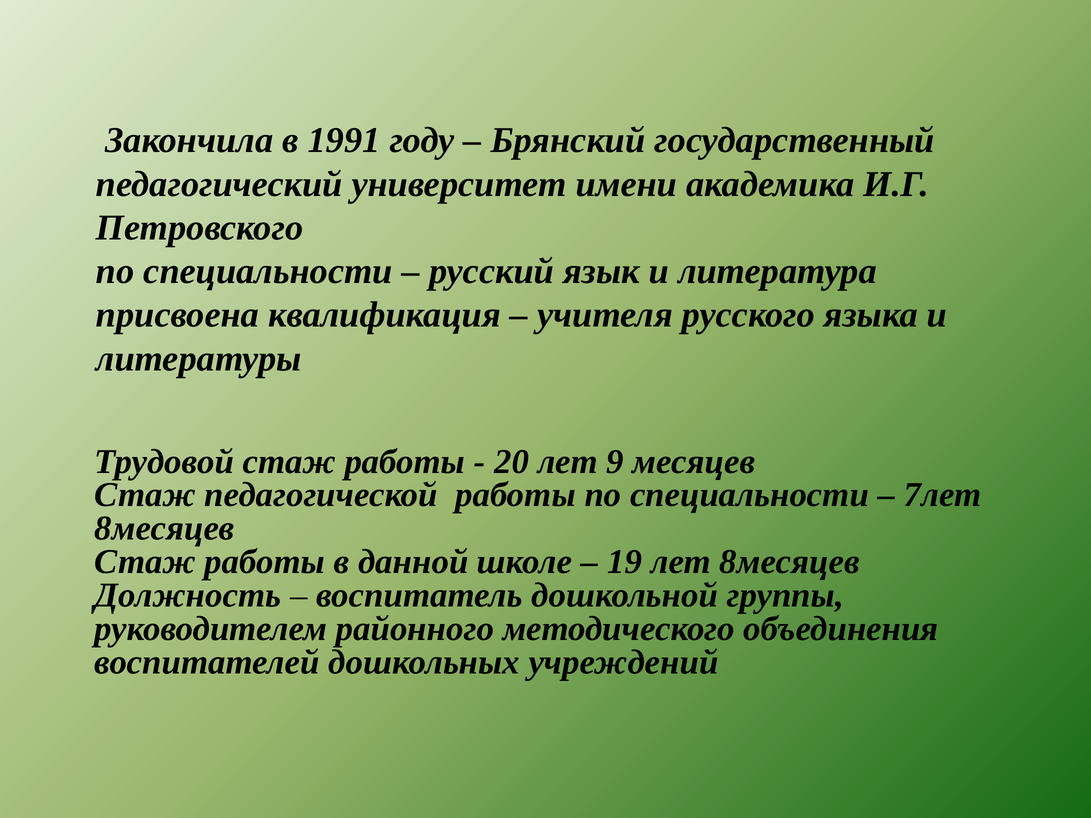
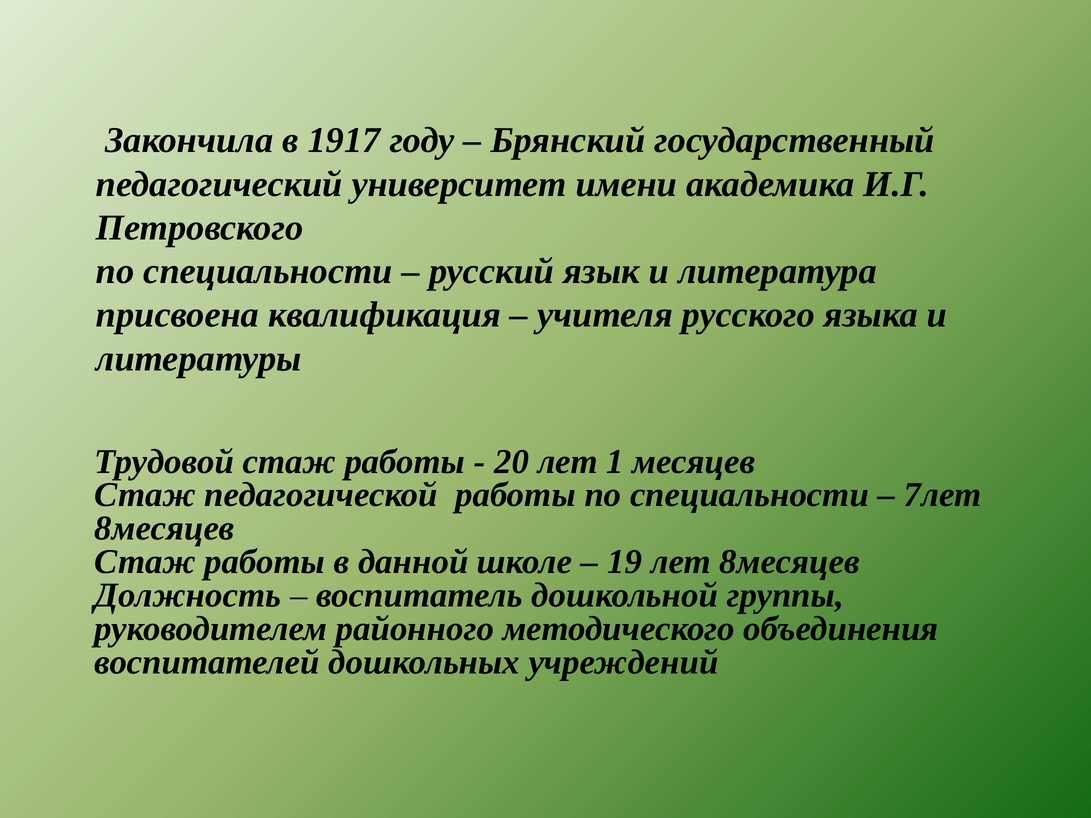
1991: 1991 -> 1917
9: 9 -> 1
